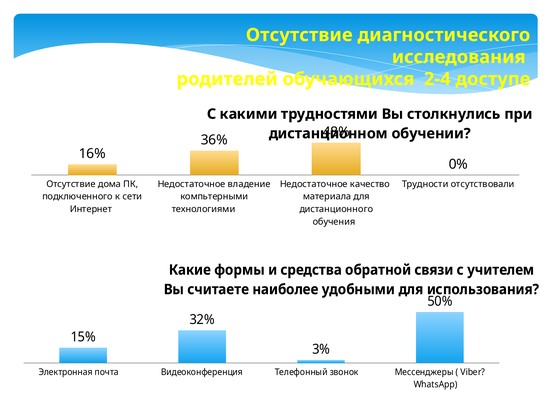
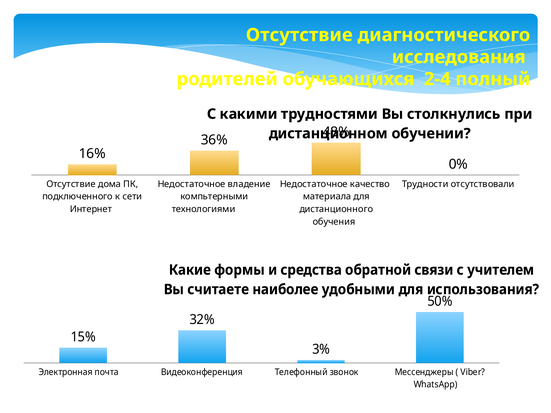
доступе: доступе -> полный
